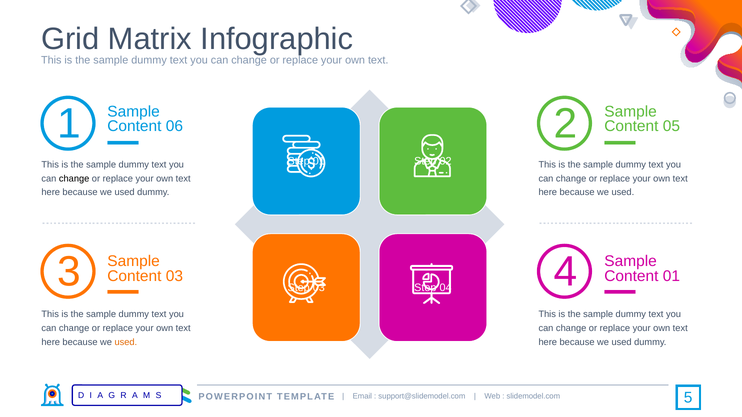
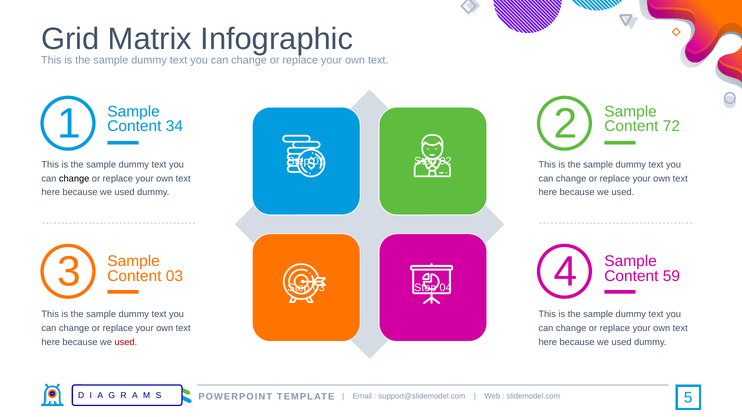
06: 06 -> 34
05: 05 -> 72
Content 01: 01 -> 59
used at (126, 342) colour: orange -> red
